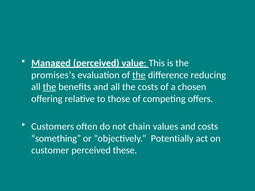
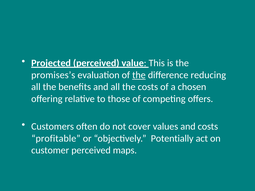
Managed: Managed -> Projected
the at (49, 87) underline: present -> none
chain: chain -> cover
something: something -> profitable
these: these -> maps
